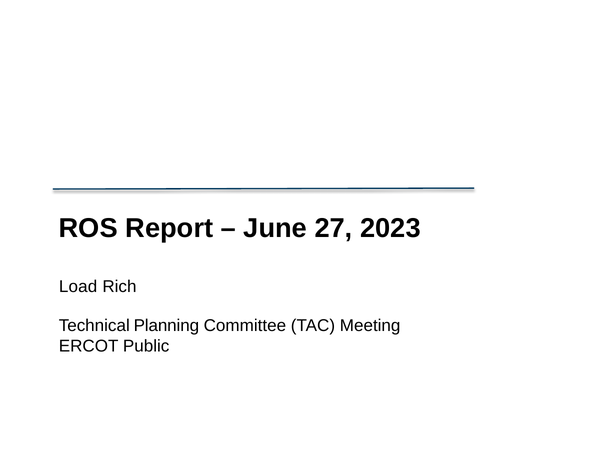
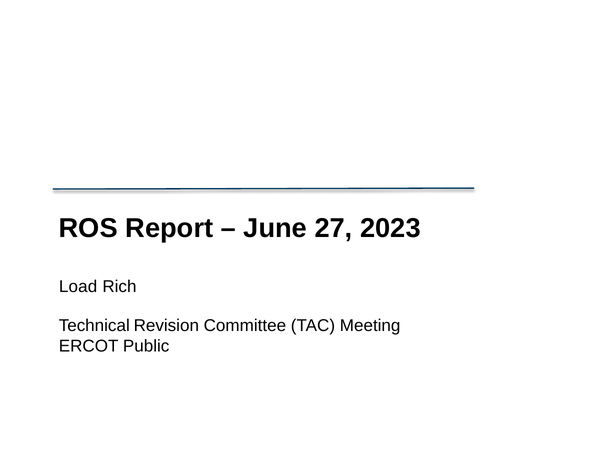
Planning: Planning -> Revision
